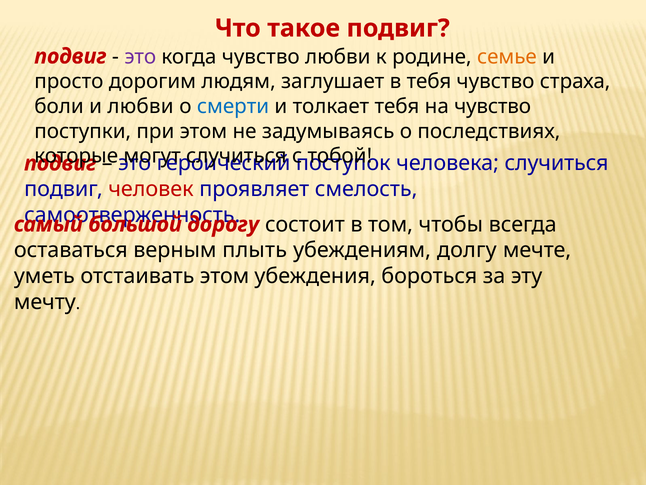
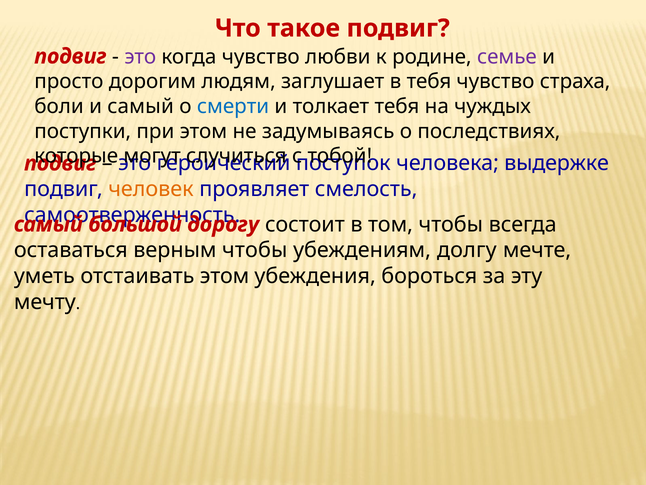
семье colour: orange -> purple
и любви: любви -> самый
на чувство: чувство -> чуждых
человека случиться: случиться -> выдержке
человек colour: red -> orange
верным плыть: плыть -> чтобы
